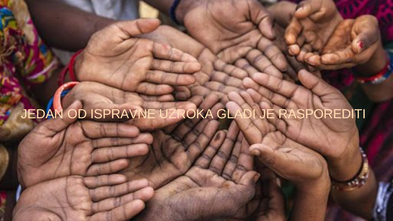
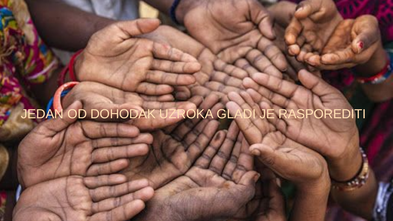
ISPRAVNE: ISPRAVNE -> DOHODAK
